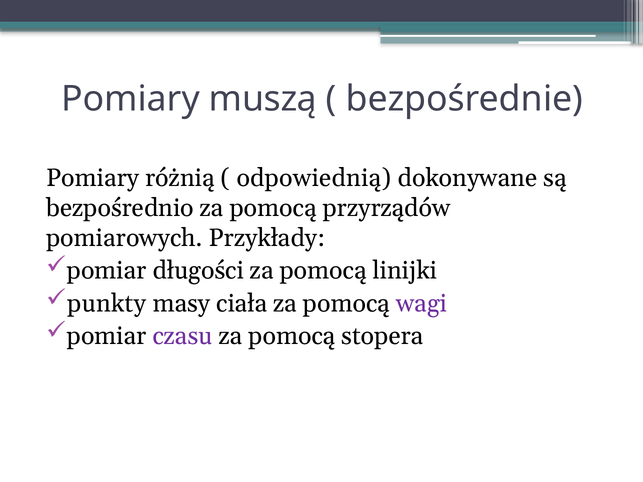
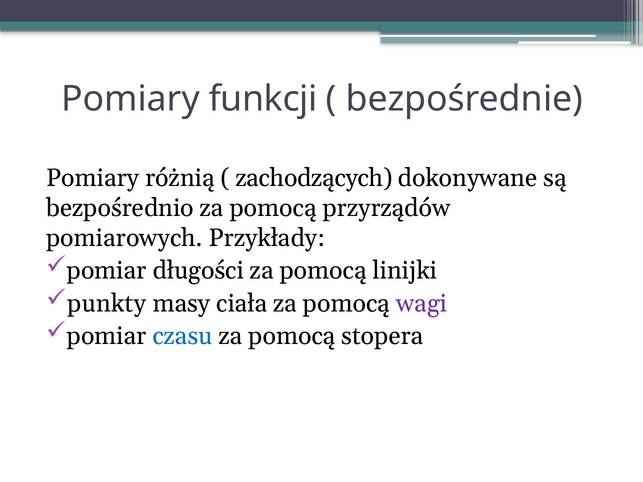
muszą: muszą -> funkcji
odpowiednią: odpowiednią -> zachodzących
czasu colour: purple -> blue
